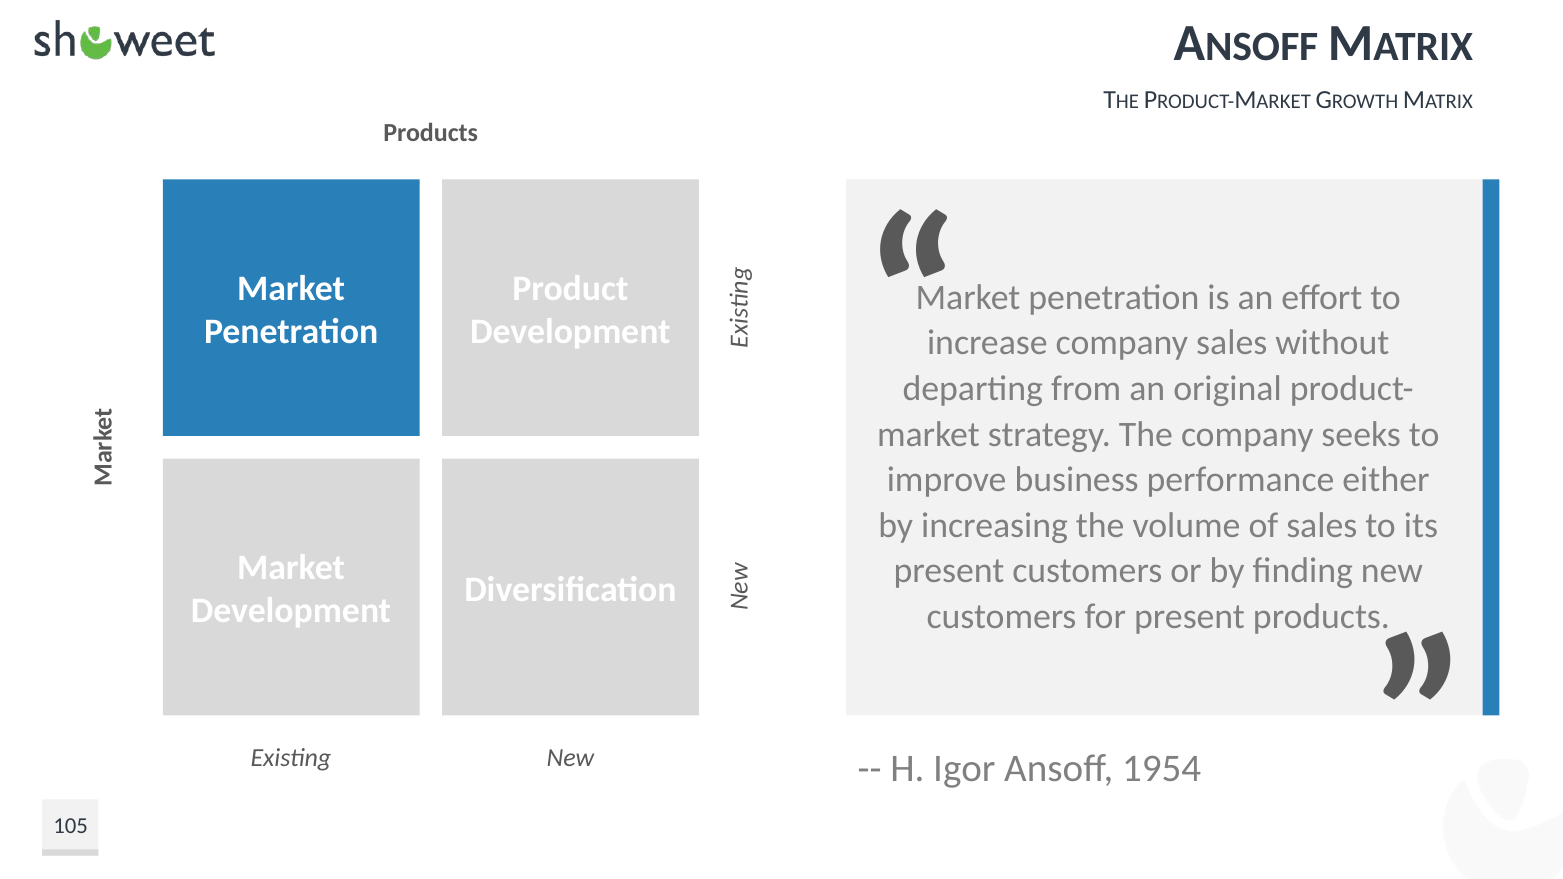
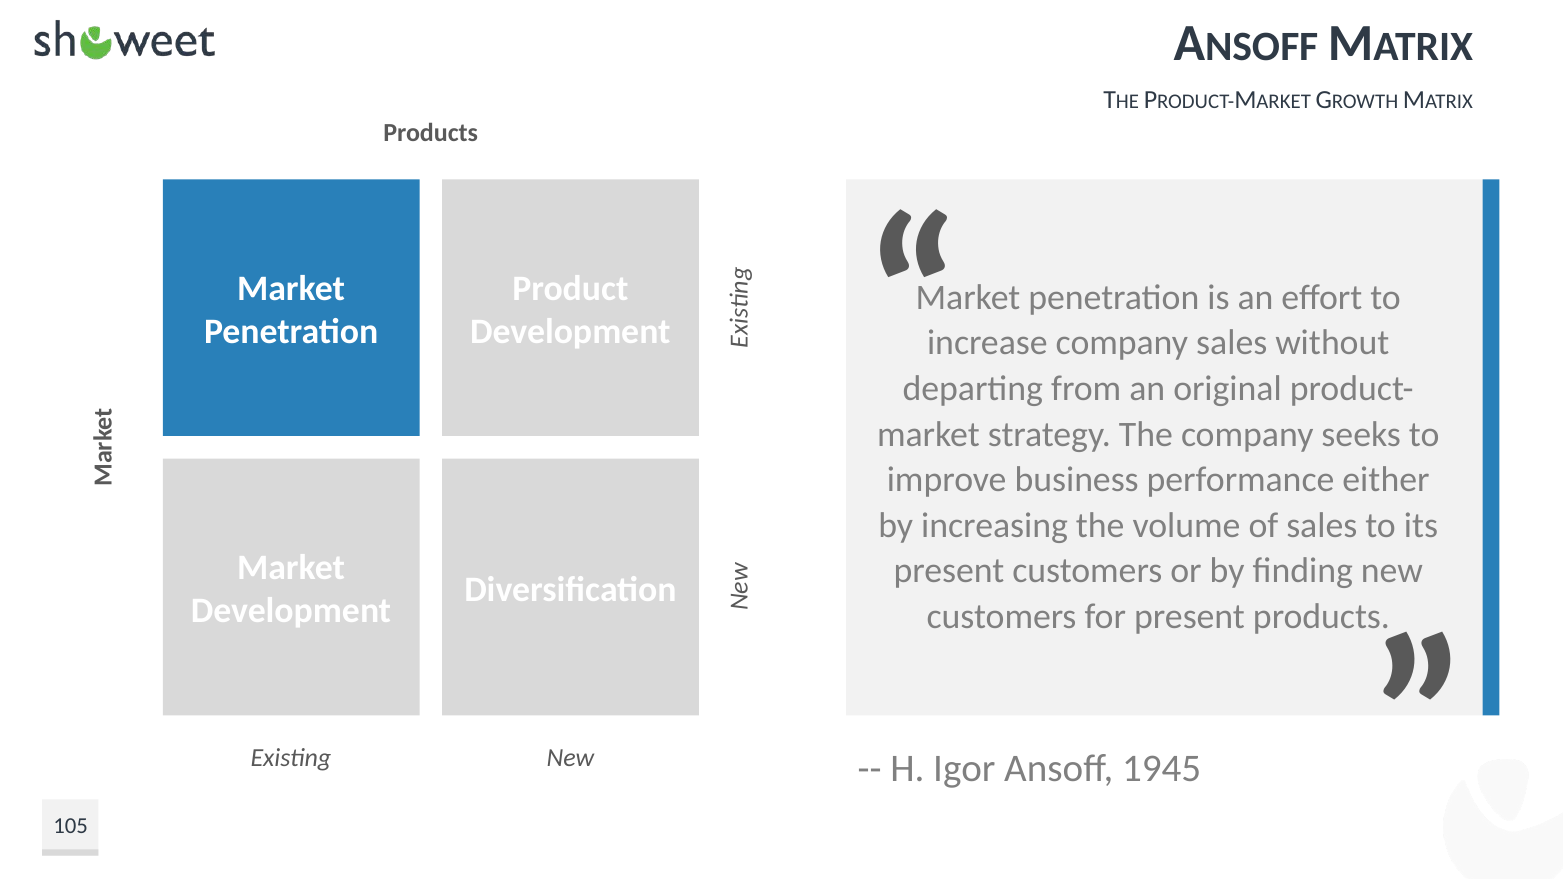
1954: 1954 -> 1945
